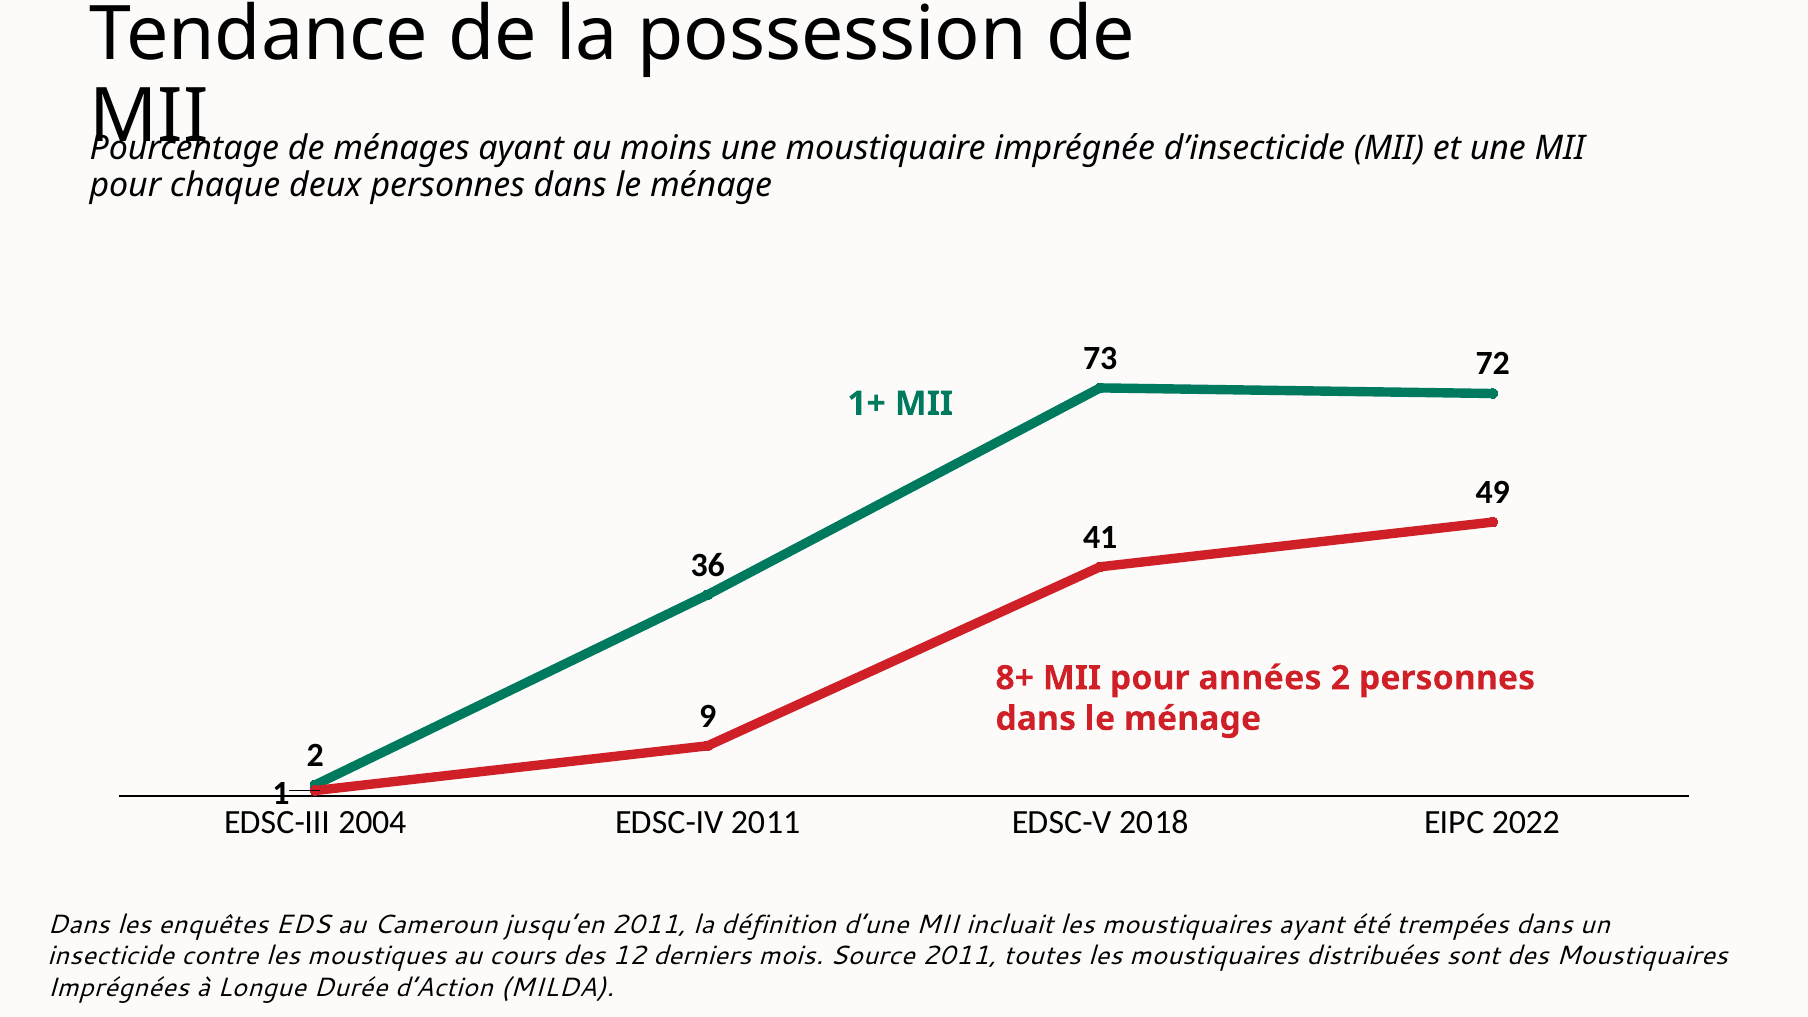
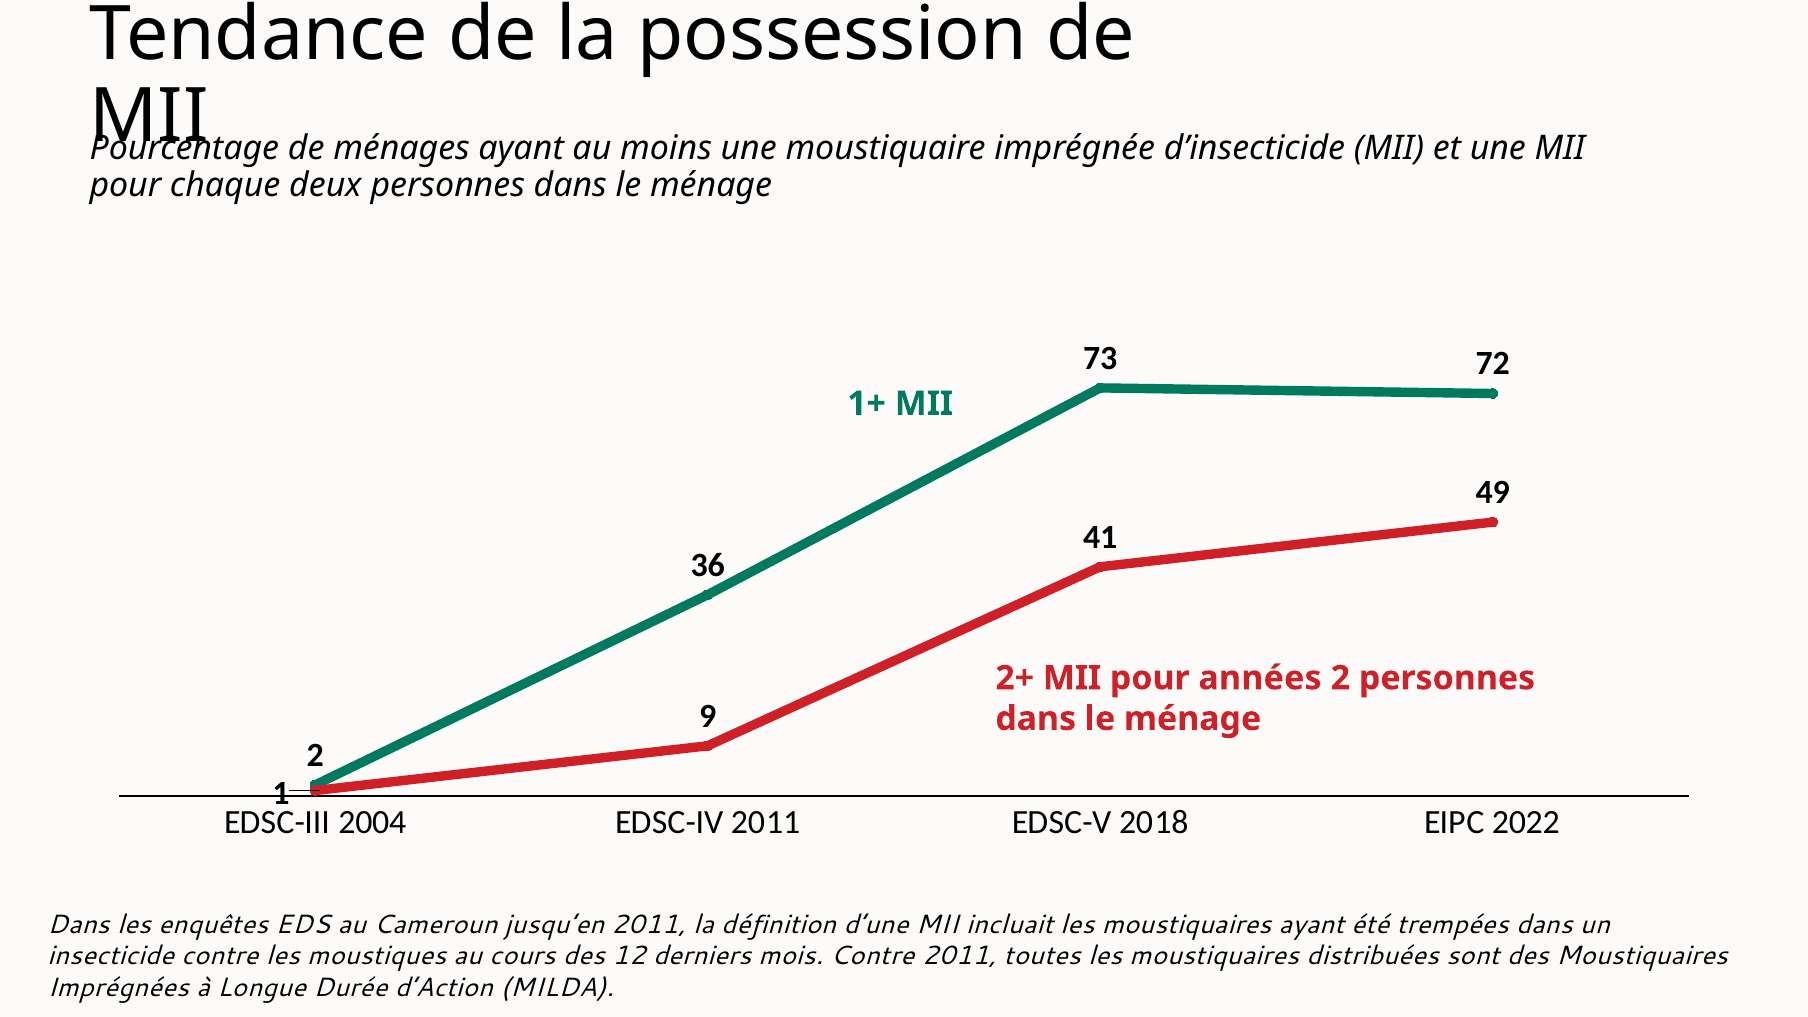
8+: 8+ -> 2+
mois Source: Source -> Contre
